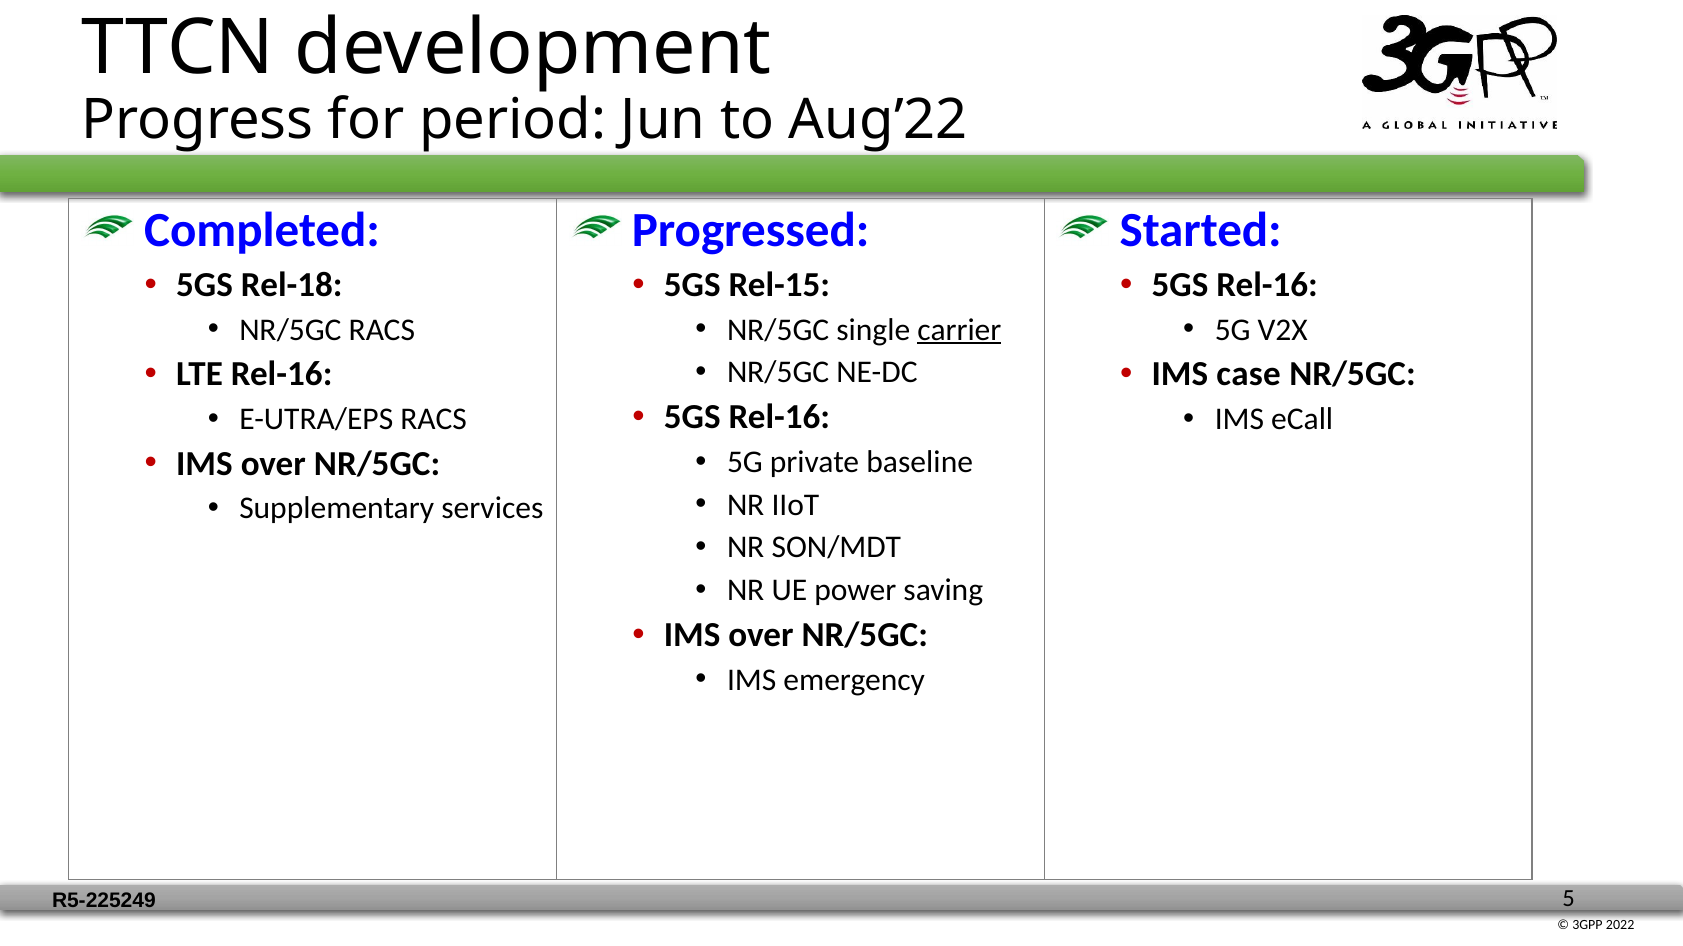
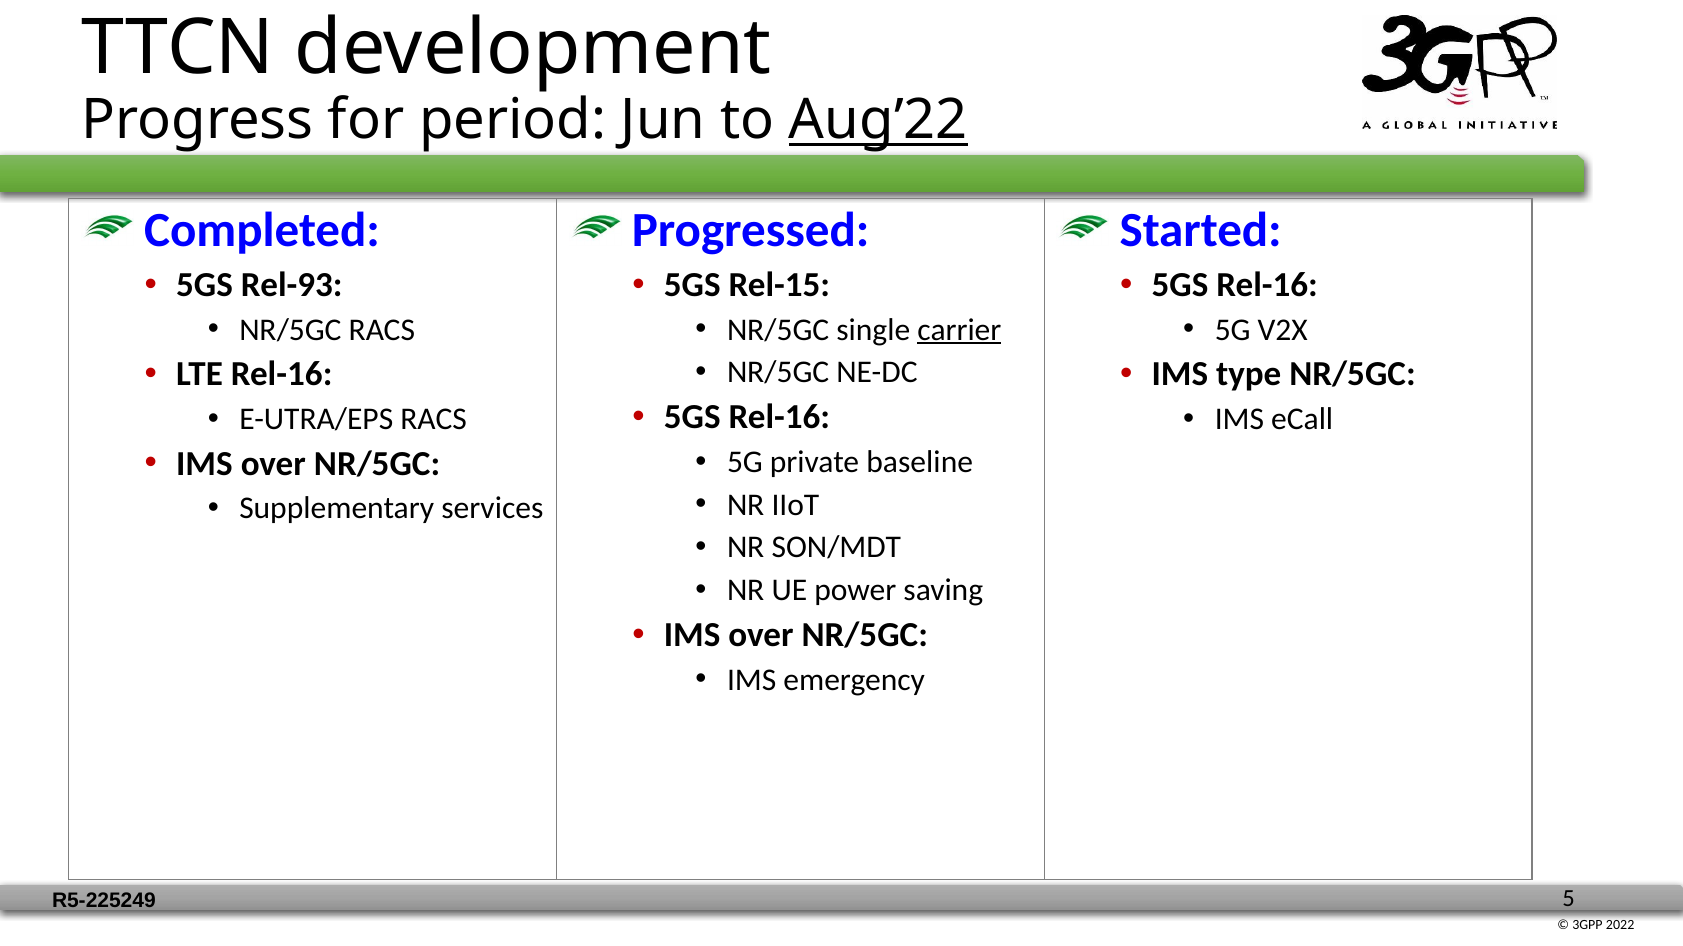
Aug’22 underline: none -> present
Rel-18: Rel-18 -> Rel-93
case: case -> type
